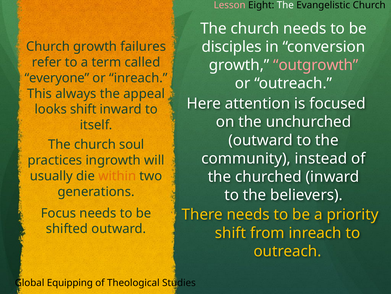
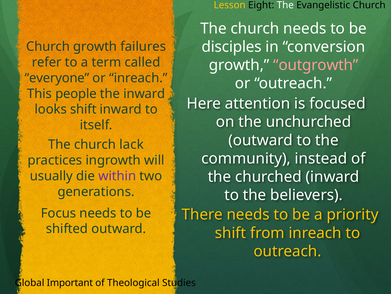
Lesson colour: pink -> yellow
always: always -> people
the appeal: appeal -> inward
soul: soul -> lack
within colour: orange -> purple
Equipping: Equipping -> Important
